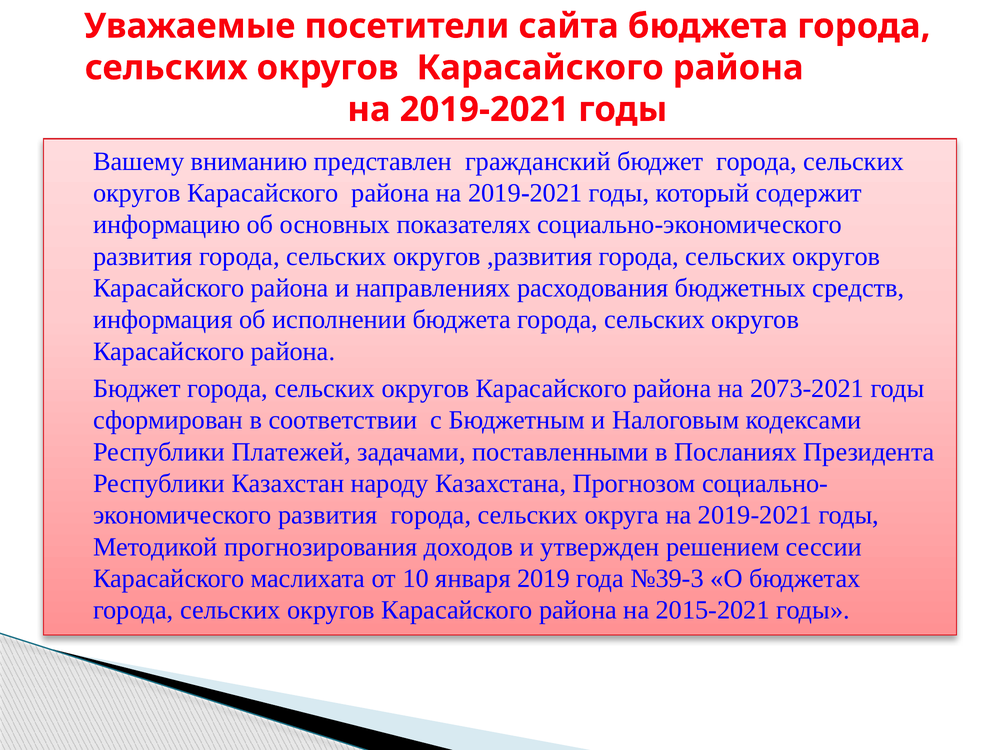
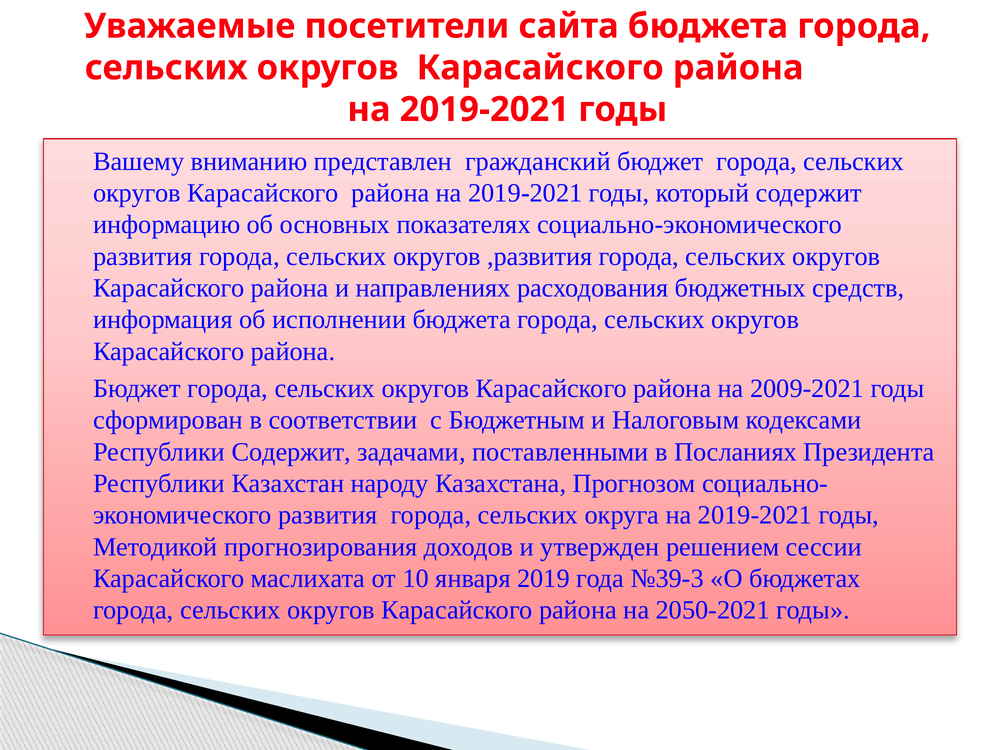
2073-2021: 2073-2021 -> 2009-2021
Республики Платежей: Платежей -> Содержит
2015-2021: 2015-2021 -> 2050-2021
